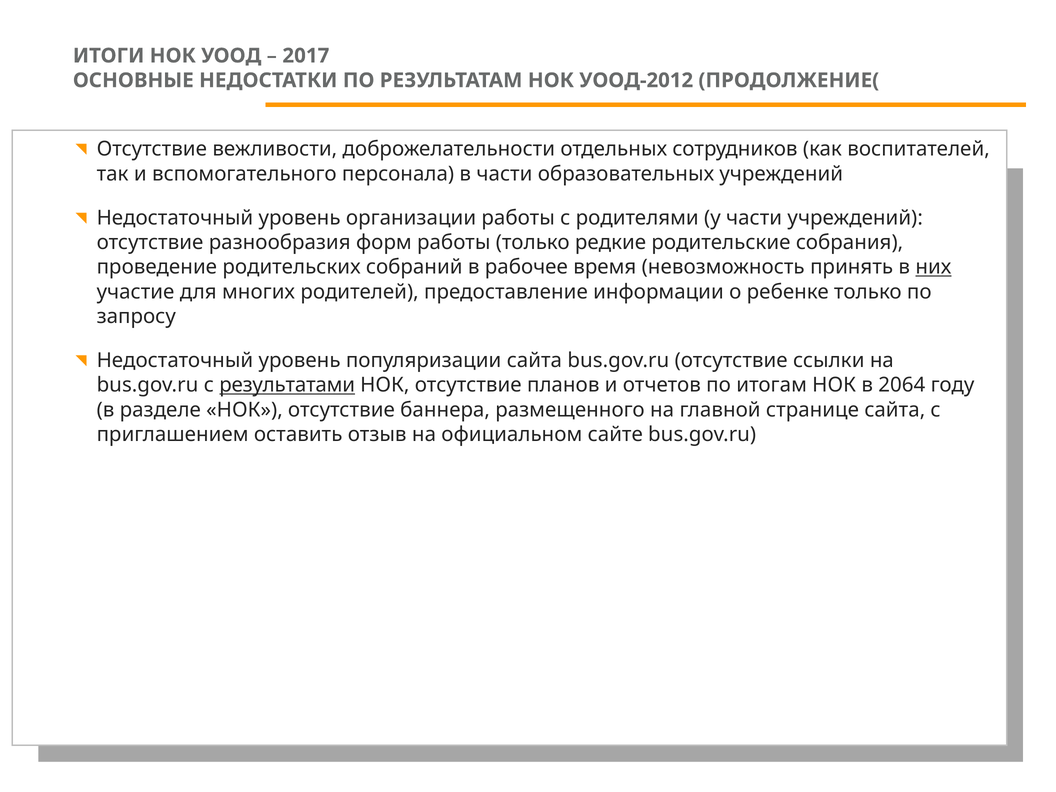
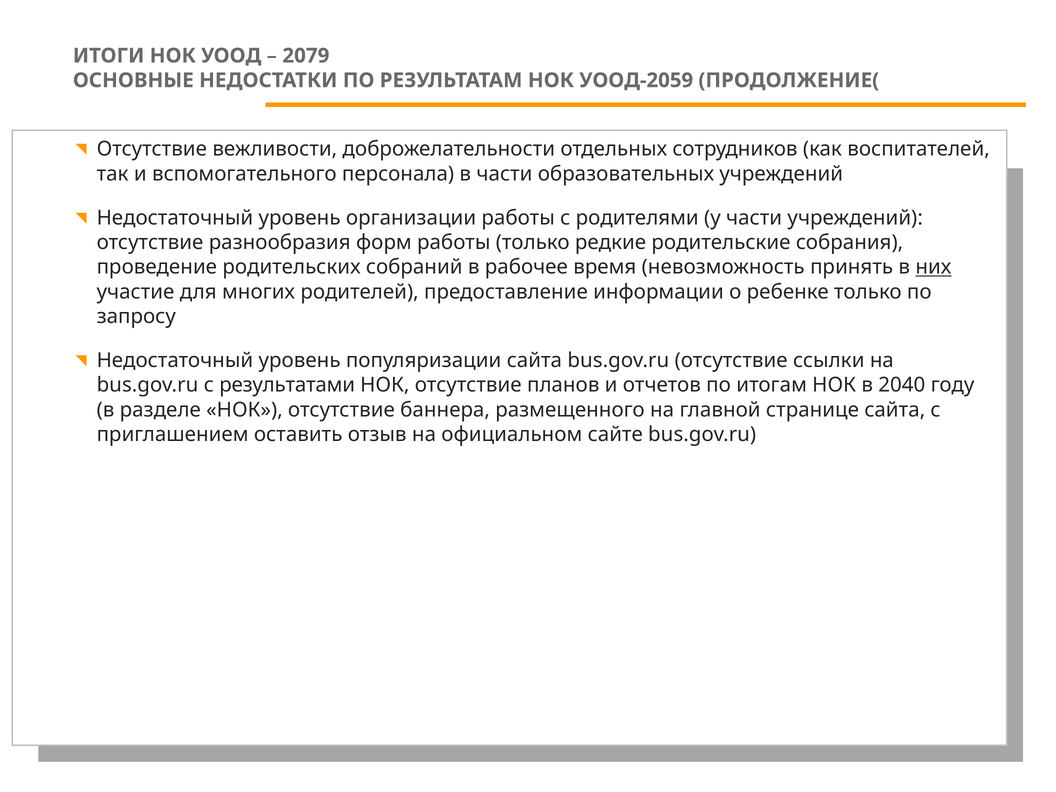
2017: 2017 -> 2079
УООД-2012: УООД-2012 -> УООД-2059
результатами underline: present -> none
2064: 2064 -> 2040
